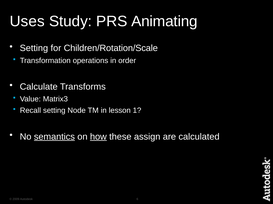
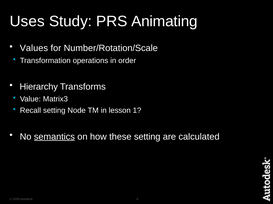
Setting at (34, 48): Setting -> Values
Children/Rotation/Scale: Children/Rotation/Scale -> Number/Rotation/Scale
Calculate: Calculate -> Hierarchy
how underline: present -> none
these assign: assign -> setting
